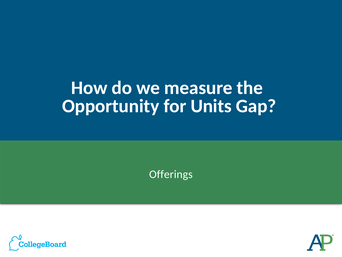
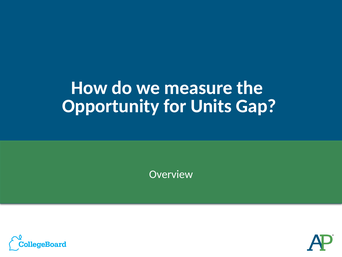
Offerings: Offerings -> Overview
